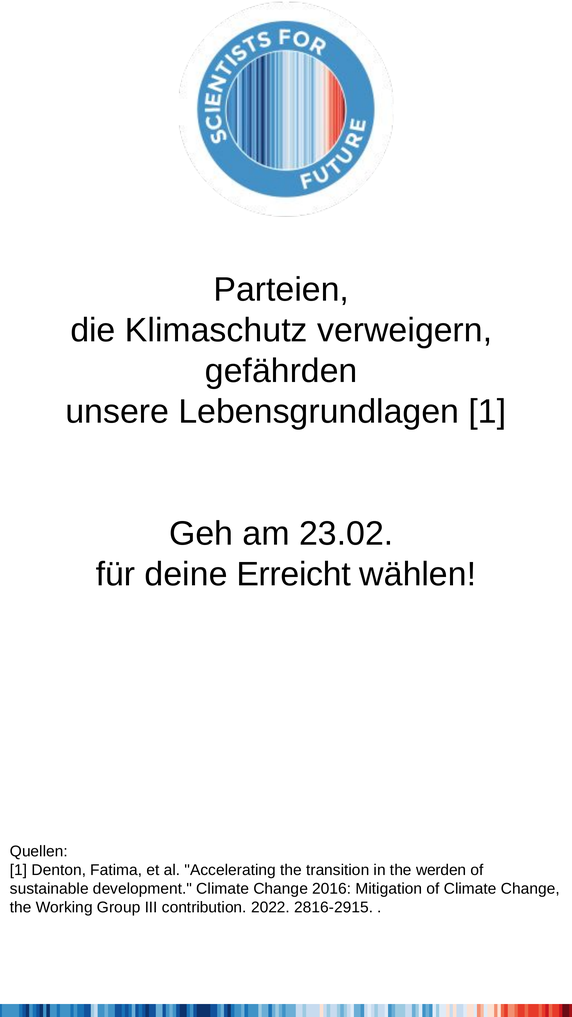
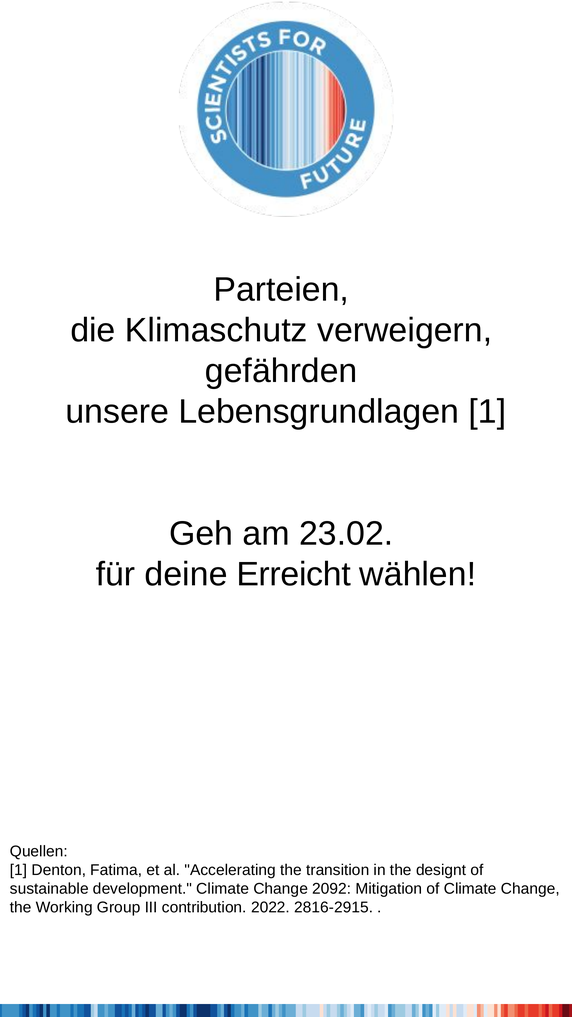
werden: werden -> designt
2016: 2016 -> 2092
